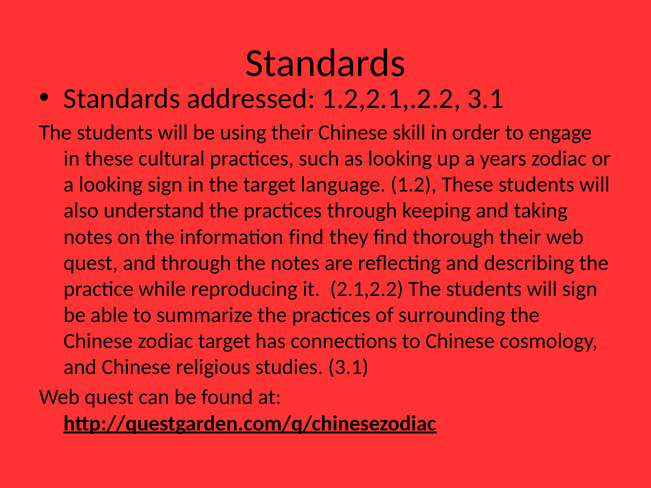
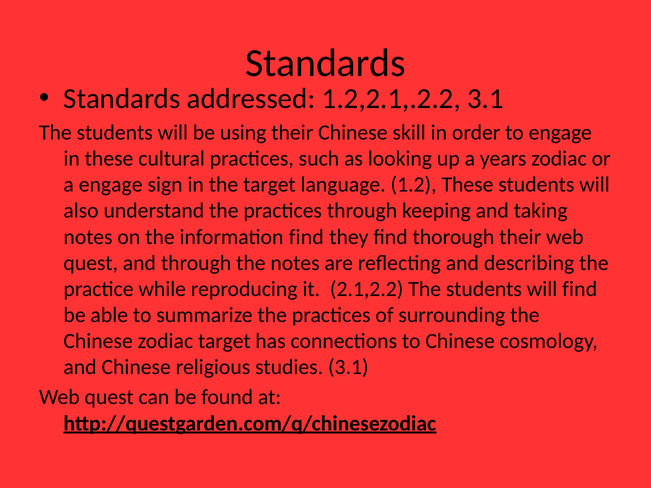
a looking: looking -> engage
will sign: sign -> find
